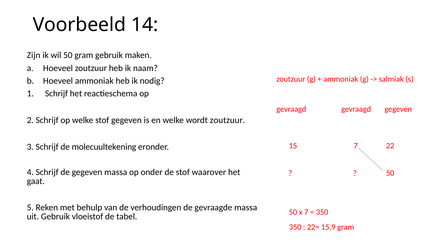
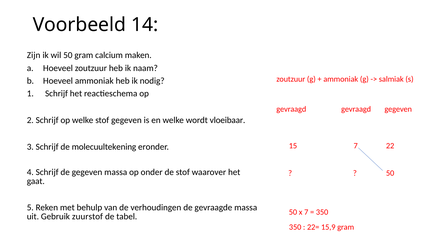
gram gebruik: gebruik -> calcium
wordt zoutzuur: zoutzuur -> vloeibaar
vloeistof: vloeistof -> zuurstof
